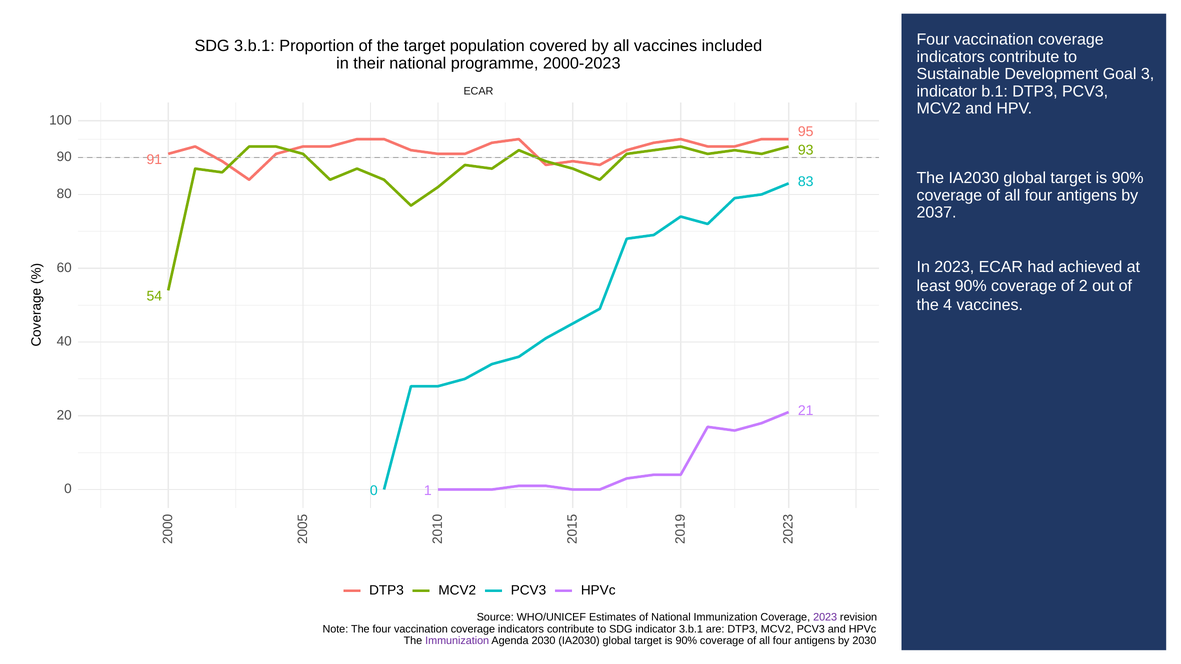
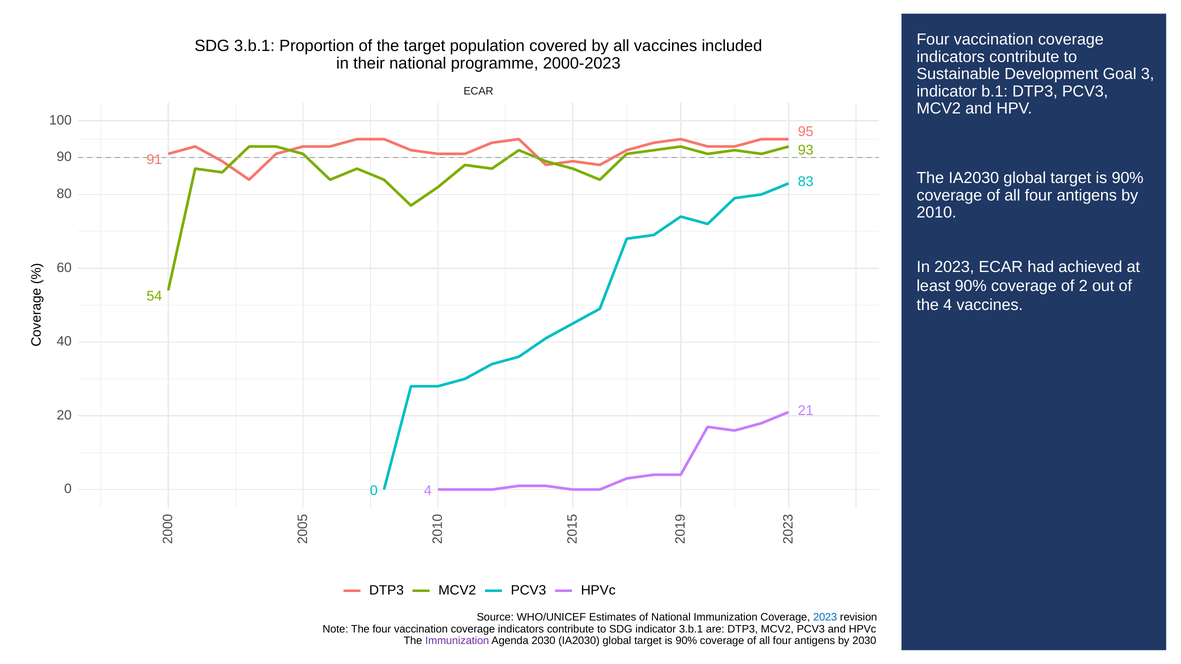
2037: 2037 -> 2010
1 at (428, 491): 1 -> 4
2023 at (825, 618) colour: purple -> blue
